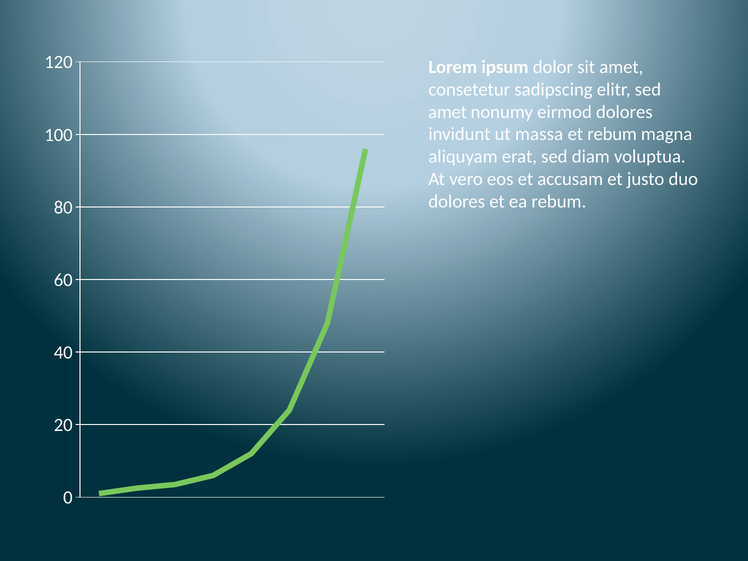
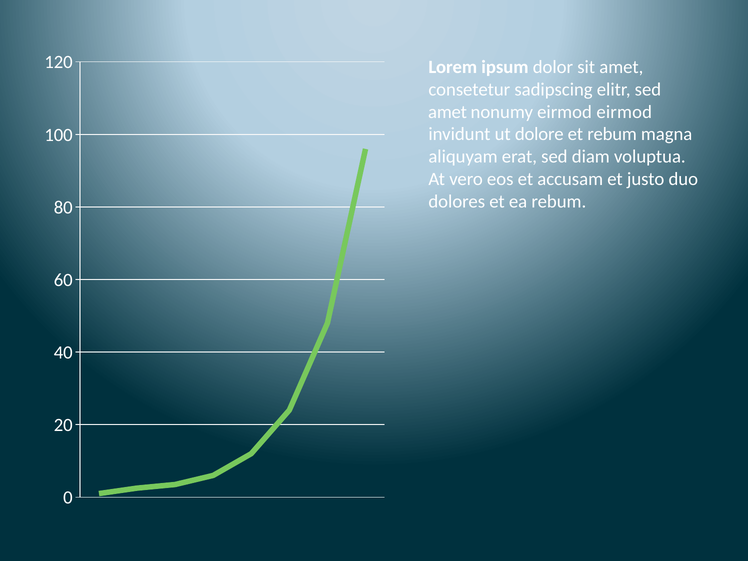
eirmod dolores: dolores -> eirmod
massa: massa -> dolore
